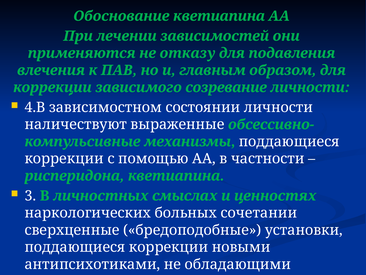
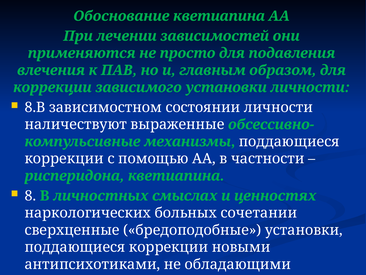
отказу: отказу -> просто
зависимого созревание: созревание -> установки
4.В: 4.В -> 8.В
3: 3 -> 8
